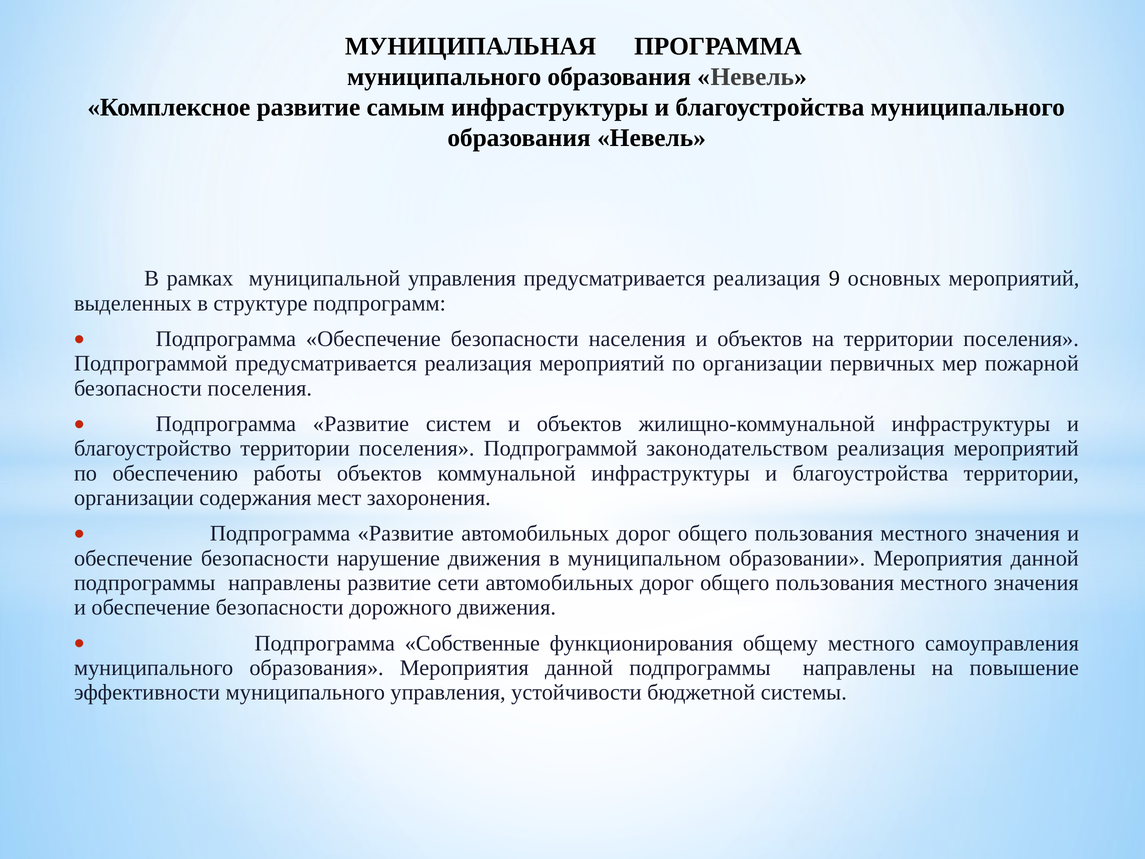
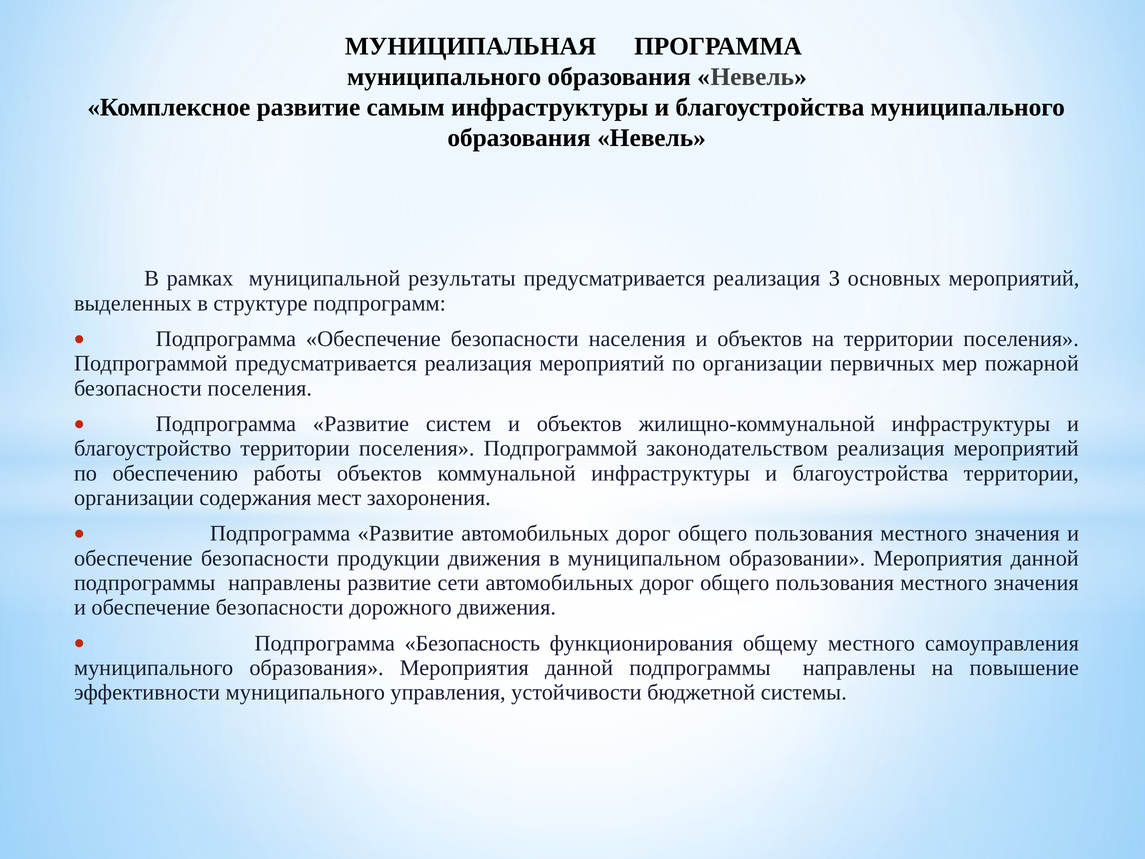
муниципальной управления: управления -> результаты
9: 9 -> 3
нарушение: нарушение -> продукции
Собственные: Собственные -> Безопасность
